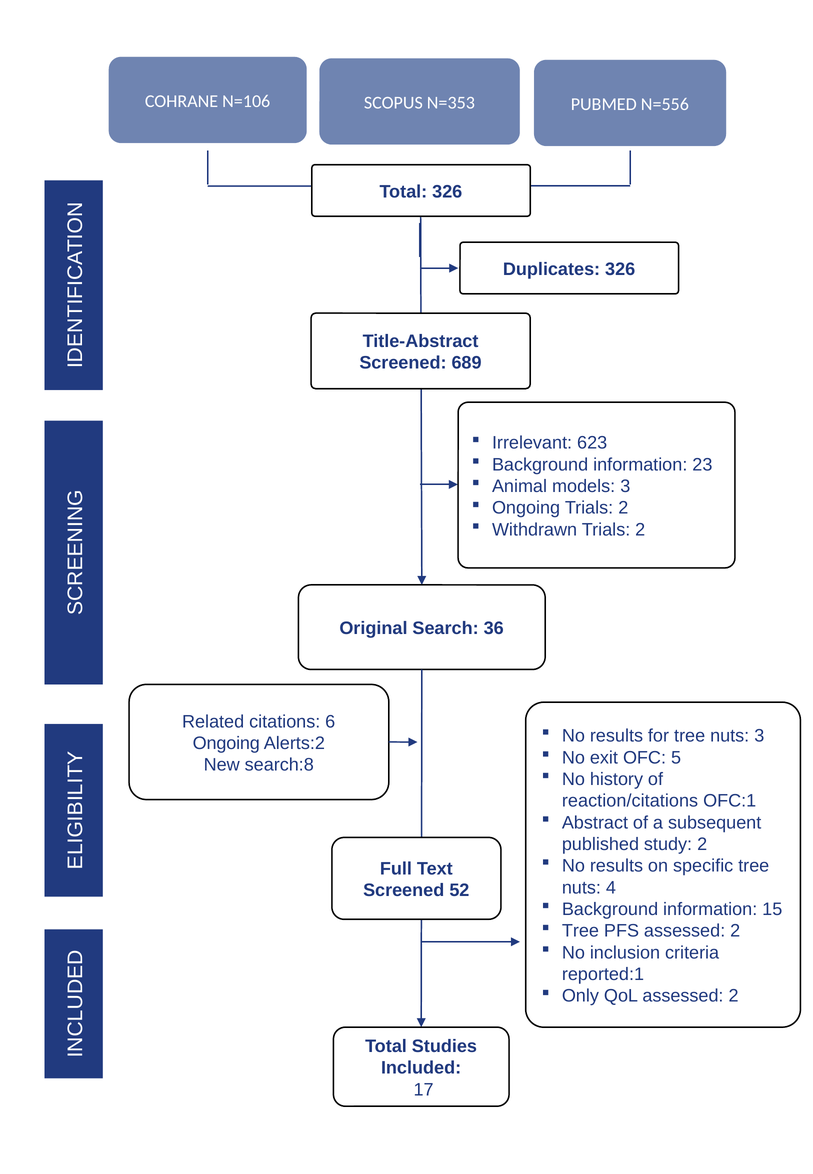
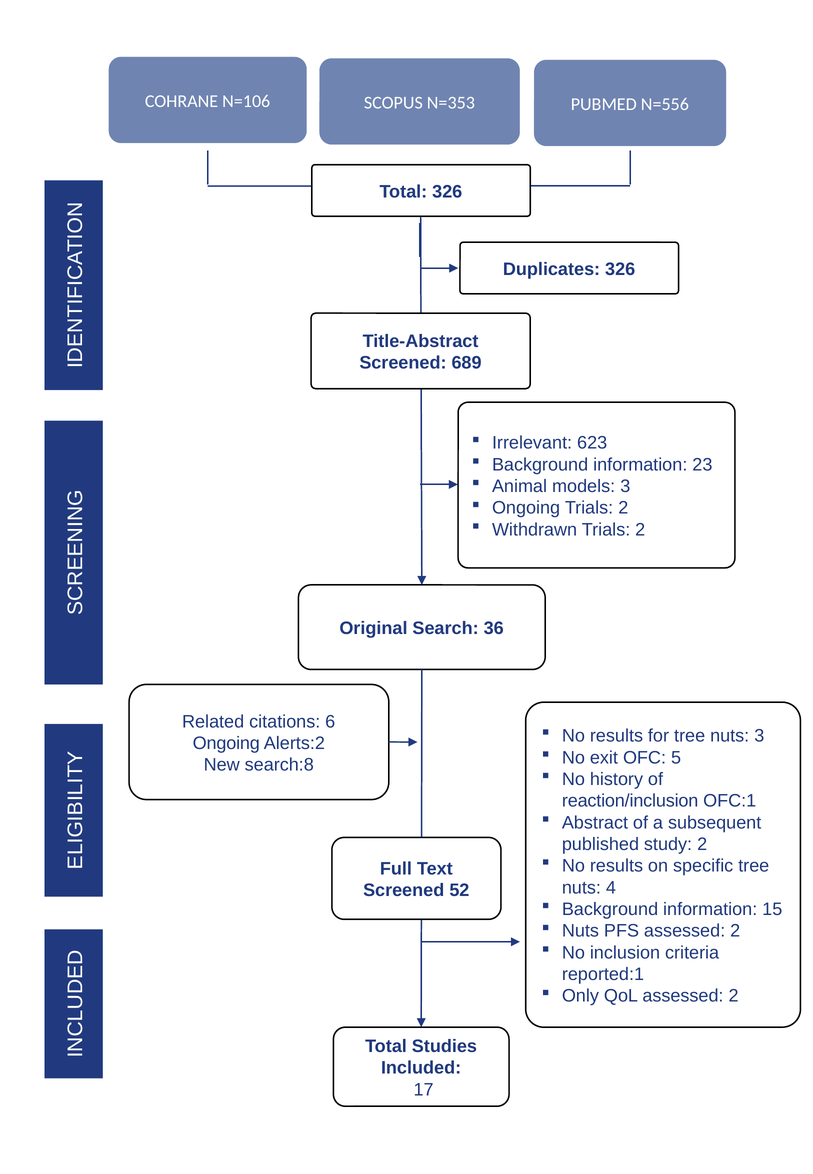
reaction/citations: reaction/citations -> reaction/inclusion
Tree at (580, 931): Tree -> Nuts
